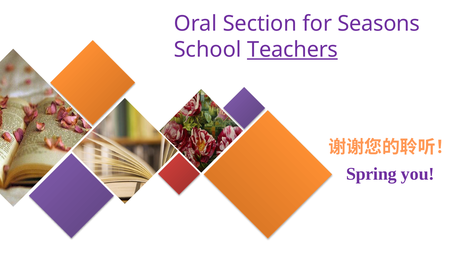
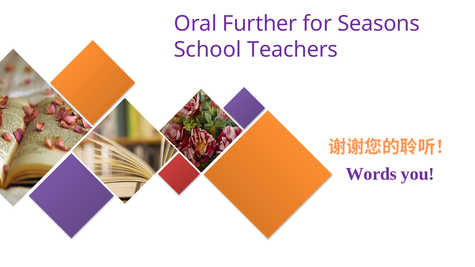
Section: Section -> Further
Teachers underline: present -> none
Spring: Spring -> Words
